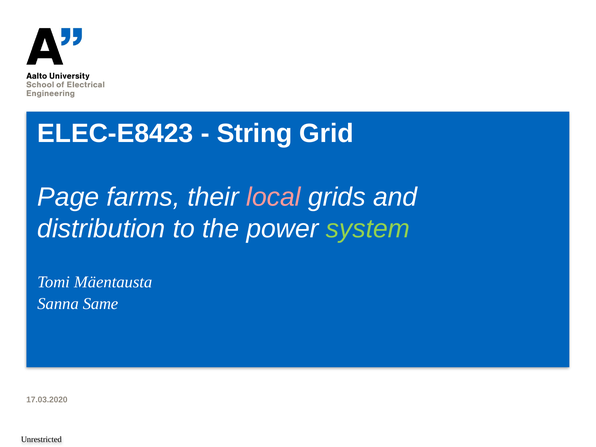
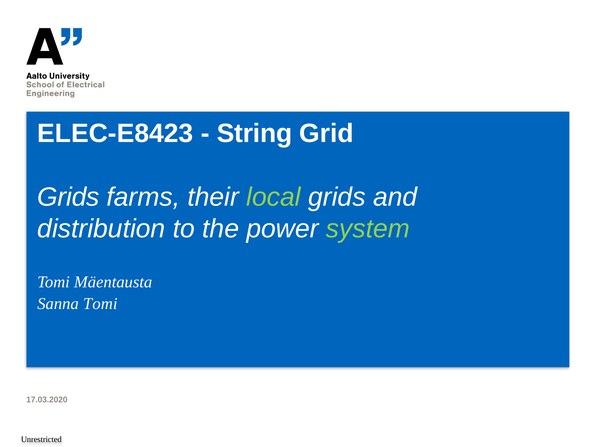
Page at (68, 197): Page -> Grids
local colour: pink -> light green
Sanna Same: Same -> Tomi
